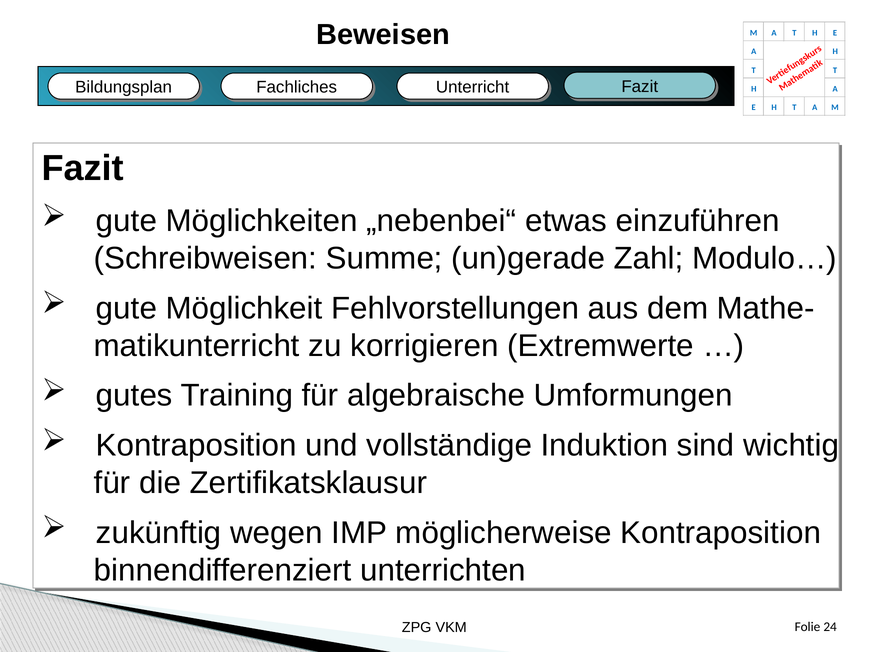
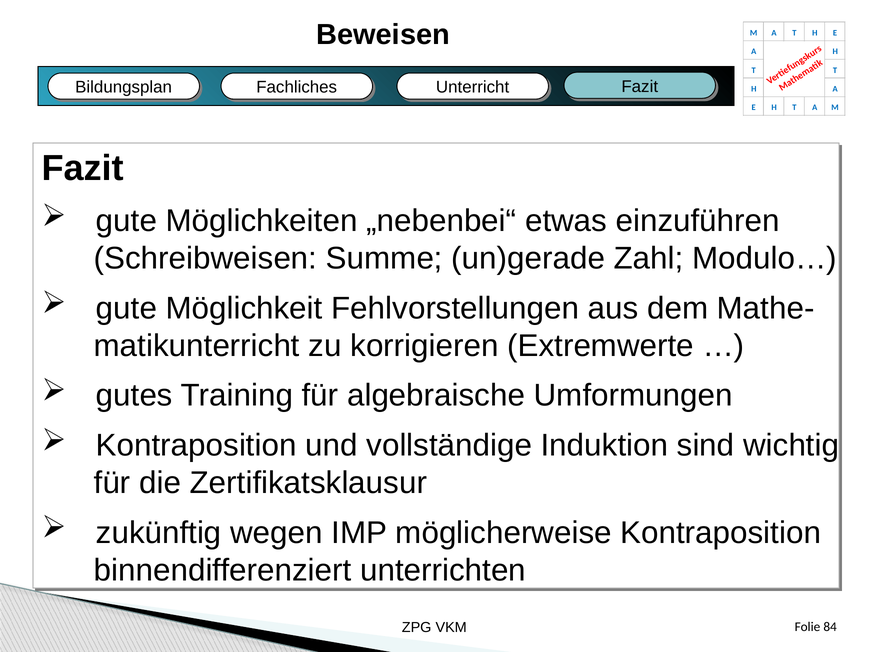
24: 24 -> 84
